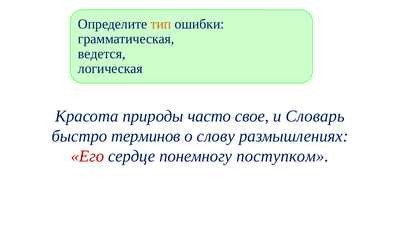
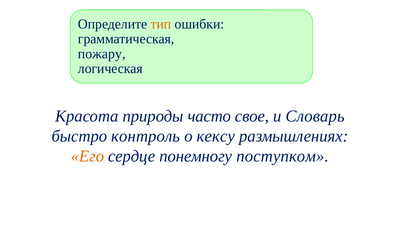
ведется: ведется -> пожару
терминов: терминов -> контроль
слову: слову -> кексу
Его colour: red -> orange
